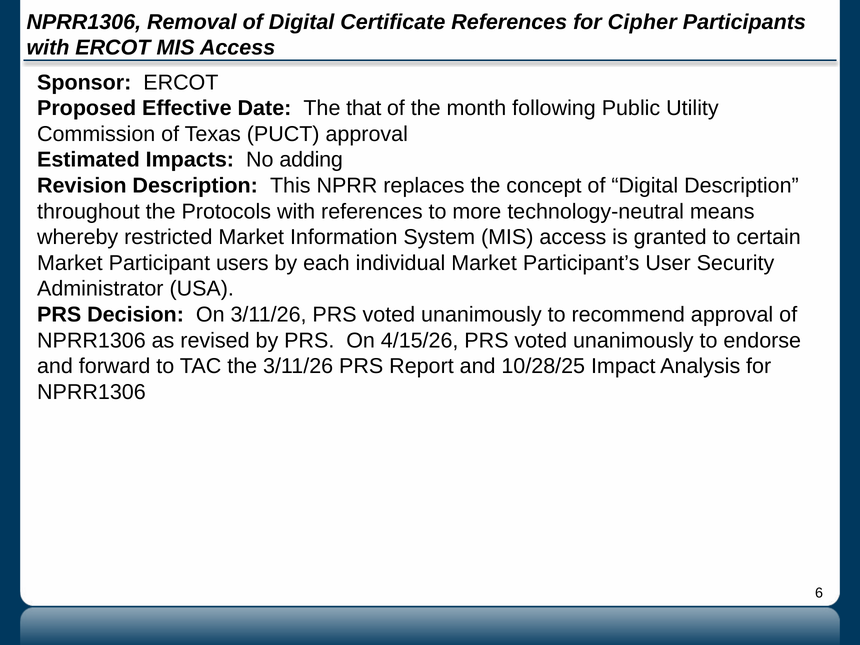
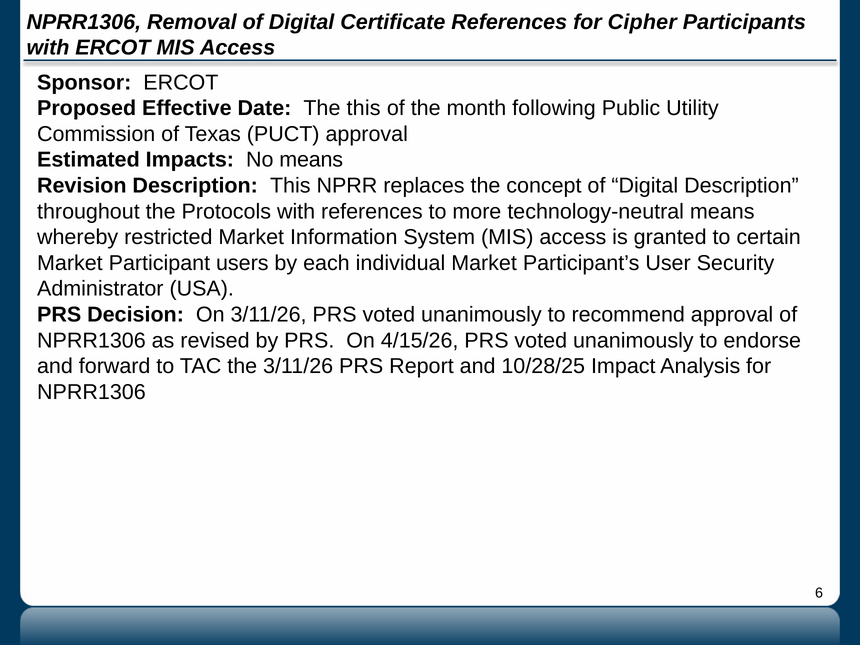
The that: that -> this
No adding: adding -> means
